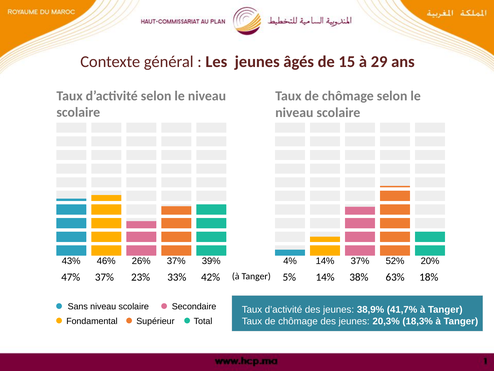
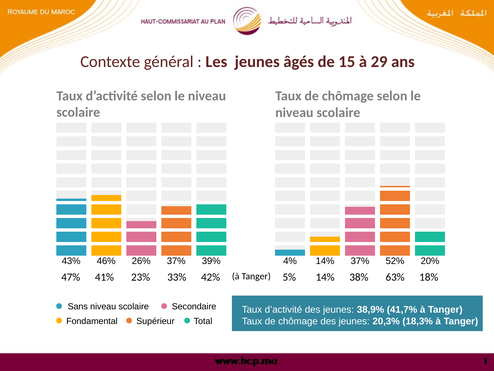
47% 37%: 37% -> 41%
